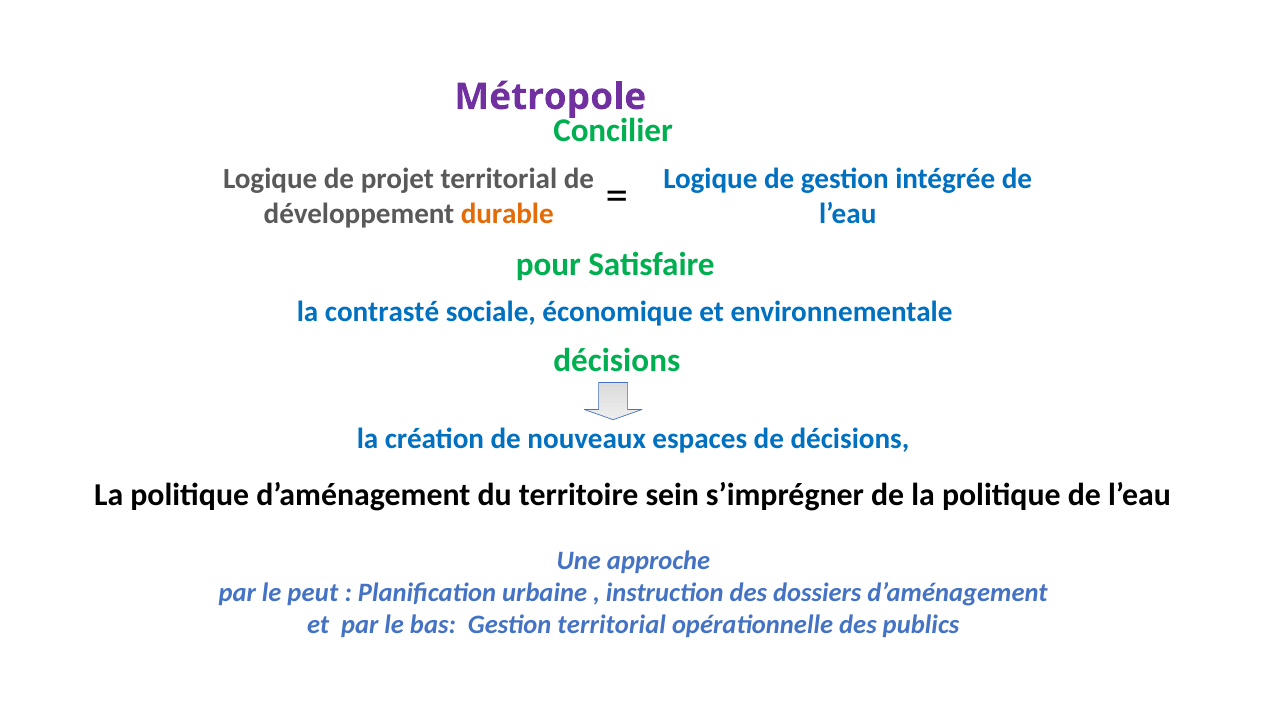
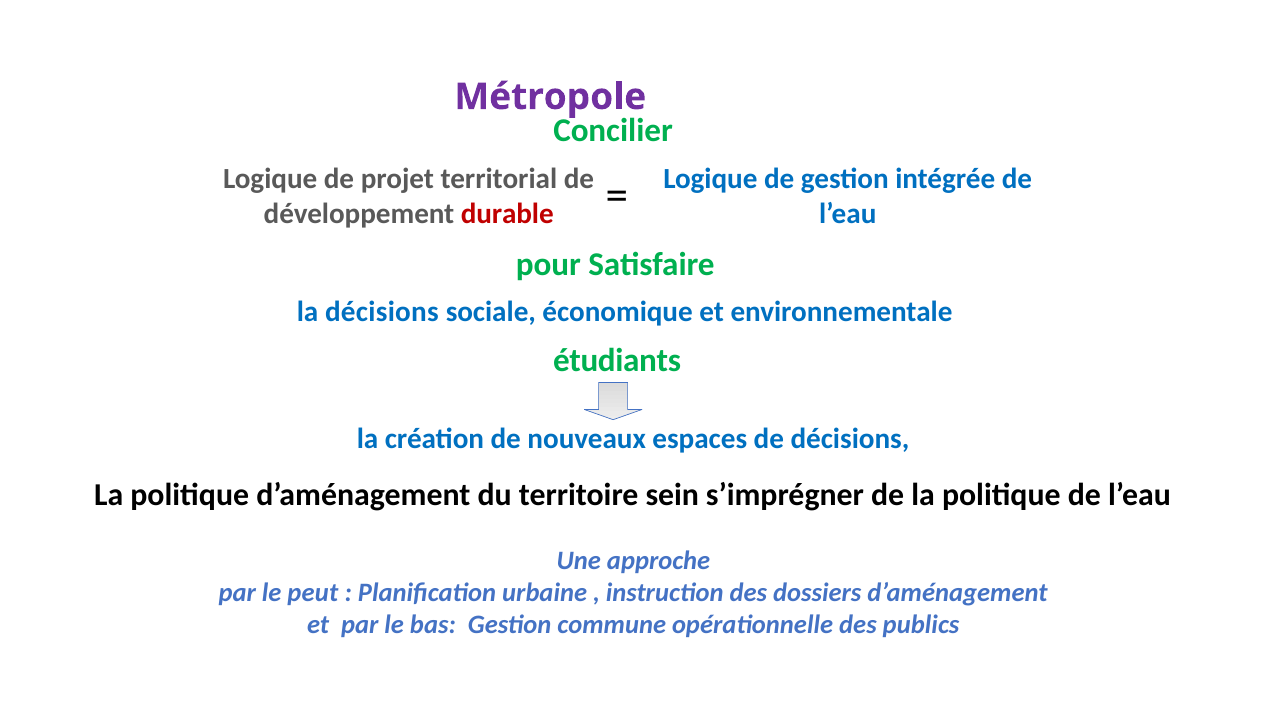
durable colour: orange -> red
la contrasté: contrasté -> décisions
décisions at (617, 360): décisions -> étudiants
Gestion territorial: territorial -> commune
